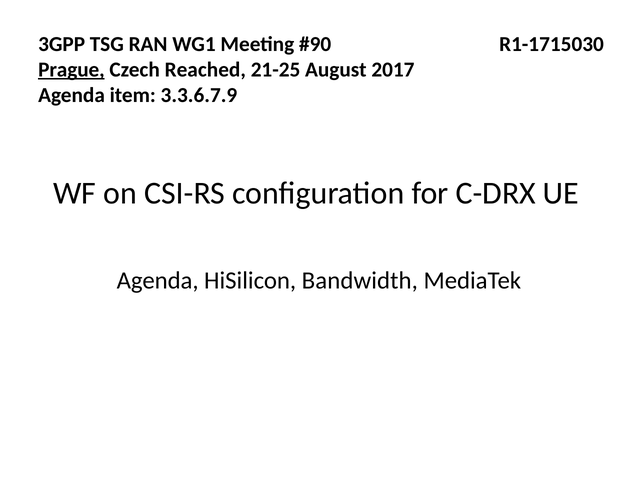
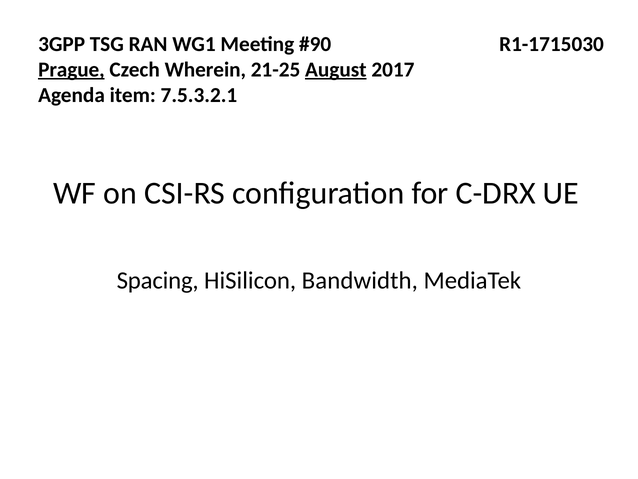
Reached: Reached -> Wherein
August underline: none -> present
3.3.6.7.9: 3.3.6.7.9 -> 7.5.3.2.1
Agenda at (158, 280): Agenda -> Spacing
